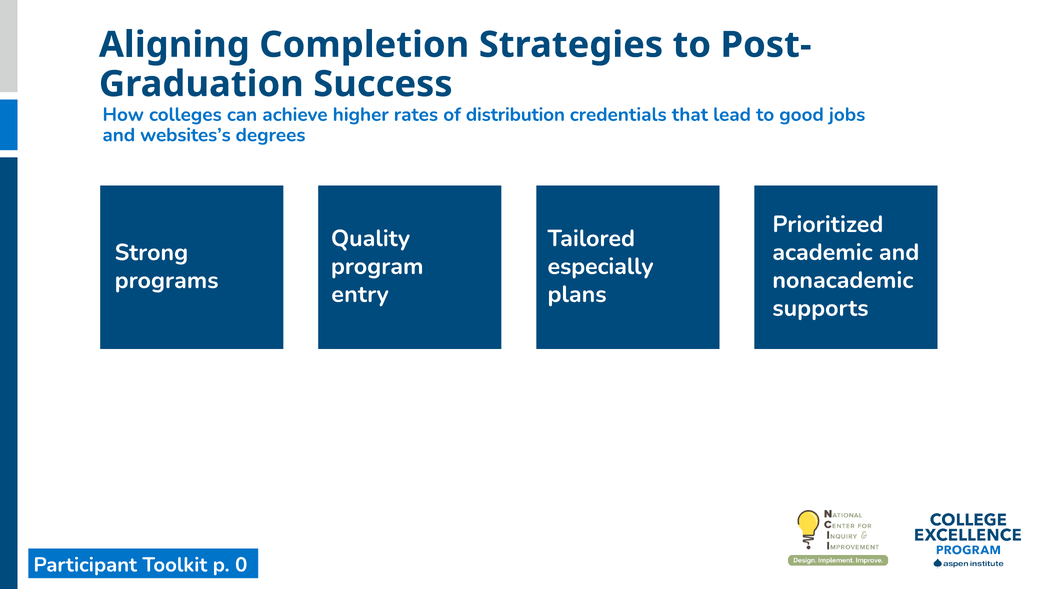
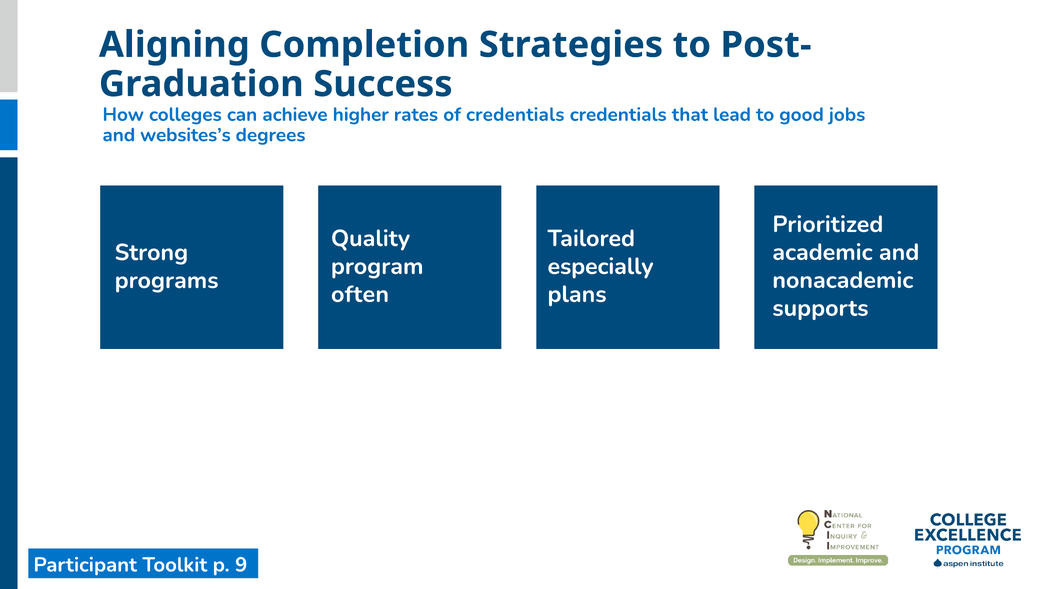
of distribution: distribution -> credentials
entry: entry -> often
0: 0 -> 9
